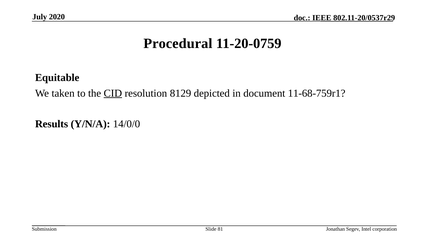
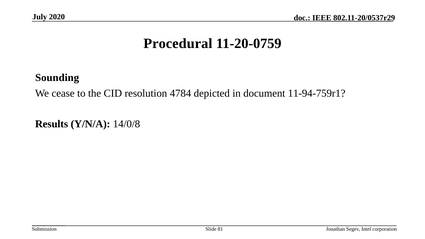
Equitable: Equitable -> Sounding
taken: taken -> cease
CID underline: present -> none
8129: 8129 -> 4784
11-68-759r1: 11-68-759r1 -> 11-94-759r1
14/0/0: 14/0/0 -> 14/0/8
